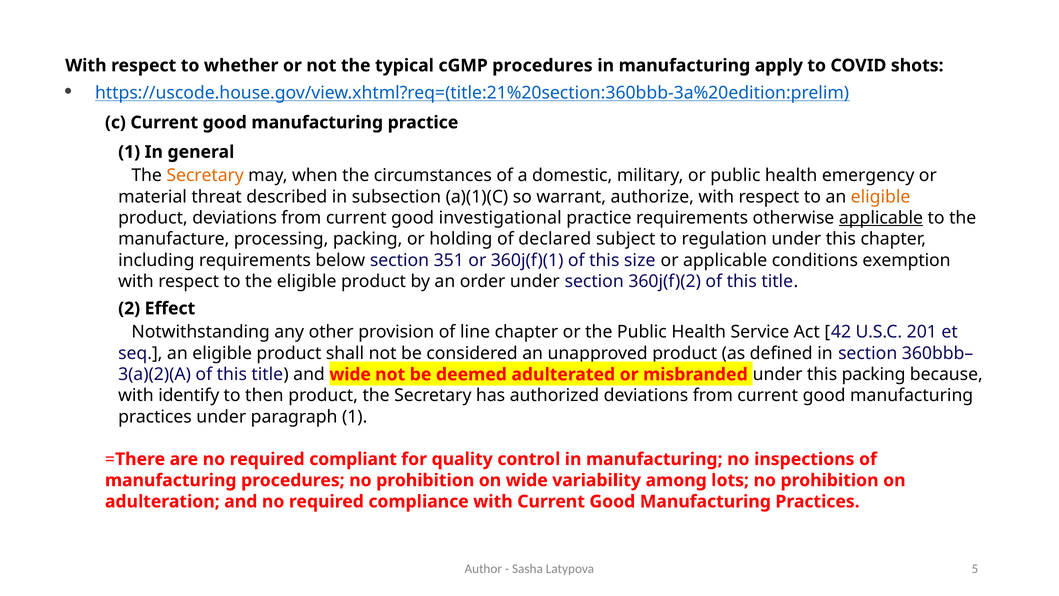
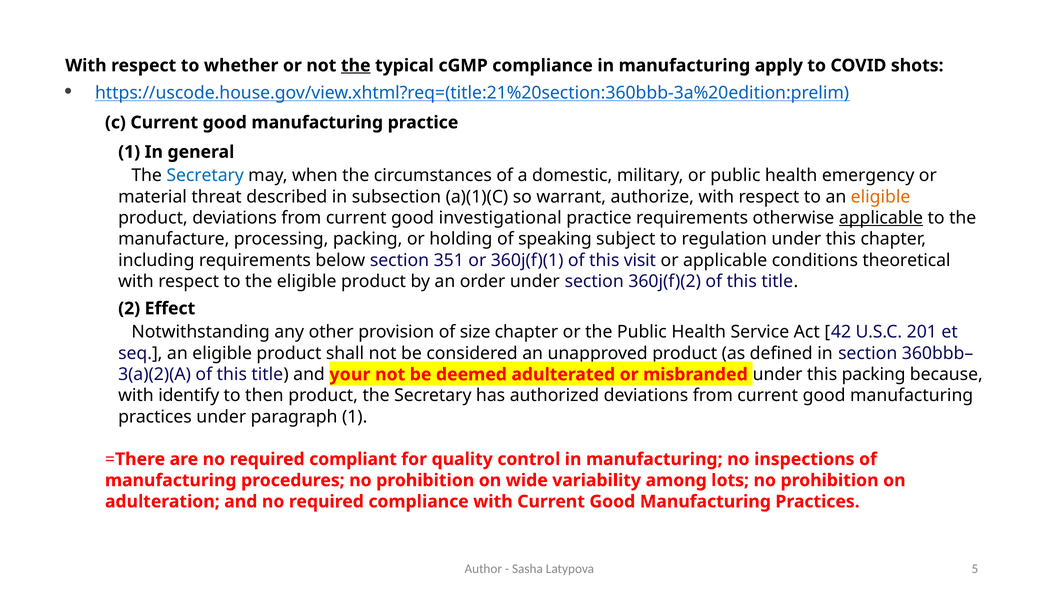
the at (356, 66) underline: none -> present
cGMP procedures: procedures -> compliance
Secretary at (205, 176) colour: orange -> blue
declared: declared -> speaking
size: size -> visit
exemption: exemption -> theoretical
line: line -> size
and wide: wide -> your
